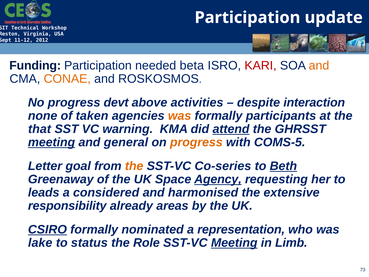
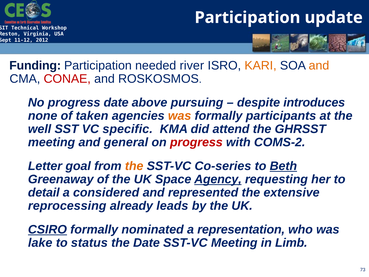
beta: beta -> river
KARI colour: red -> orange
CONAE colour: orange -> red
progress devt: devt -> date
activities: activities -> pursuing
interaction: interaction -> introduces
that: that -> well
warning: warning -> specific
attend underline: present -> none
meeting at (52, 142) underline: present -> none
progress at (196, 142) colour: orange -> red
COMS-5: COMS-5 -> COMS-2
leads: leads -> detail
harmonised: harmonised -> represented
responsibility: responsibility -> reprocessing
areas: areas -> leads
the Role: Role -> Date
Meeting at (234, 243) underline: present -> none
